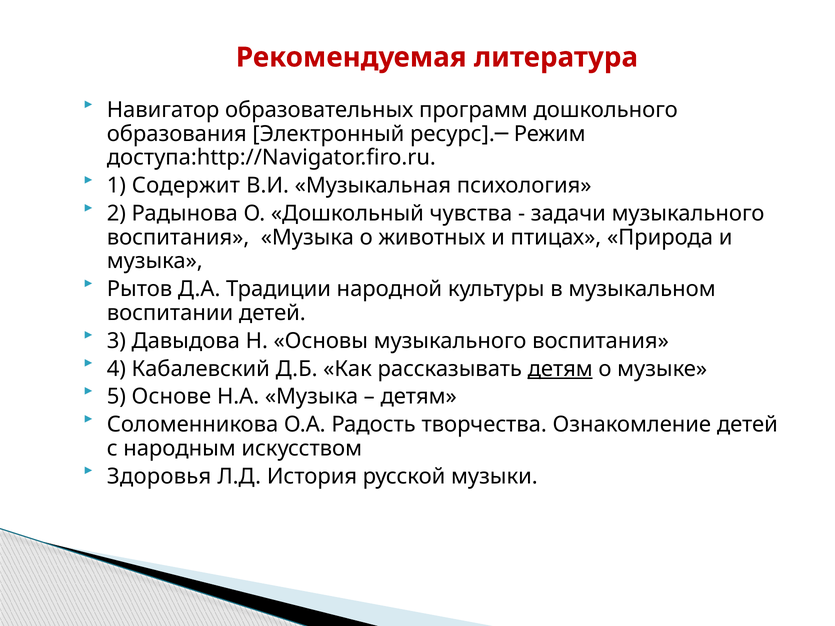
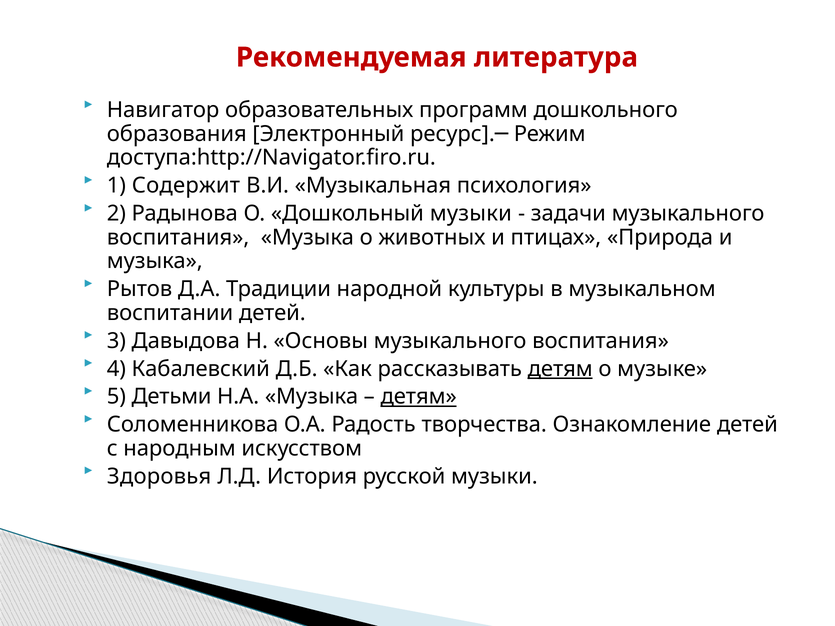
Дошкольный чувства: чувства -> музыки
Основе: Основе -> Детьми
детям at (419, 397) underline: none -> present
